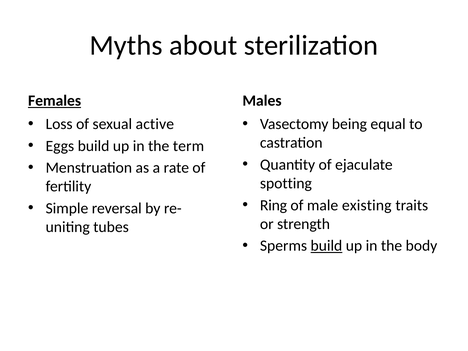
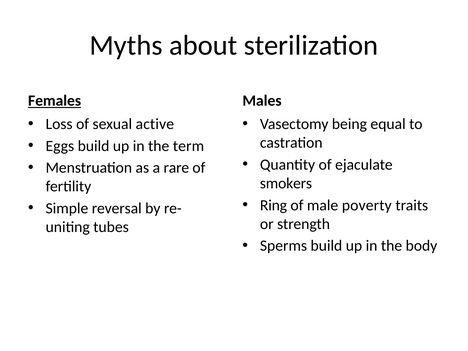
rate: rate -> rare
spotting: spotting -> smokers
existing: existing -> poverty
build at (326, 246) underline: present -> none
